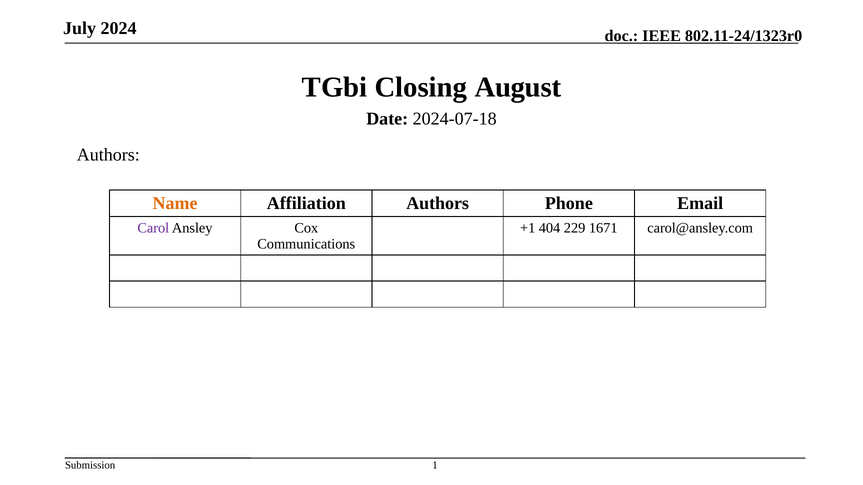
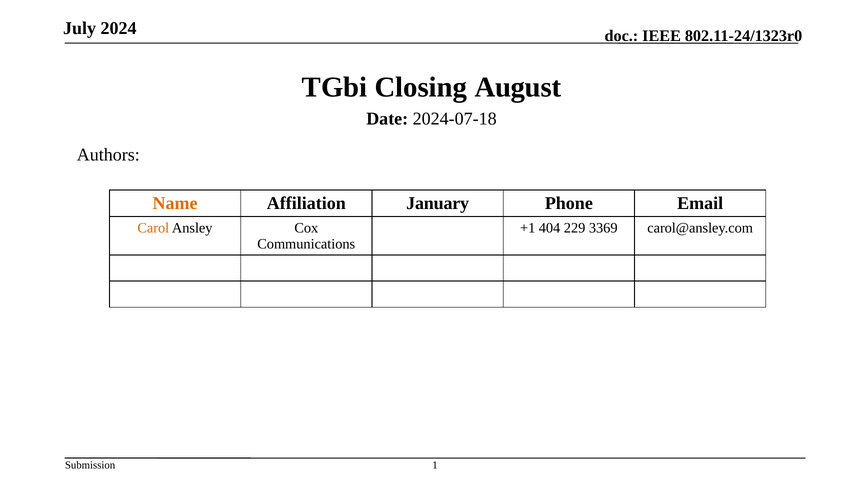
Affiliation Authors: Authors -> January
Carol colour: purple -> orange
1671: 1671 -> 3369
